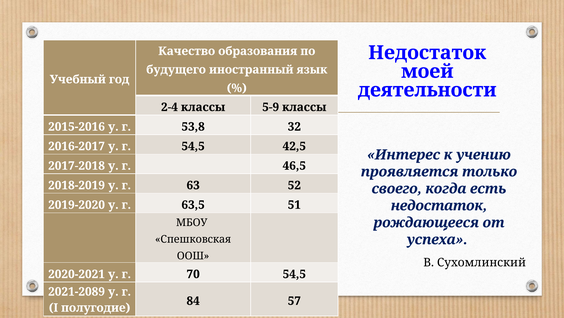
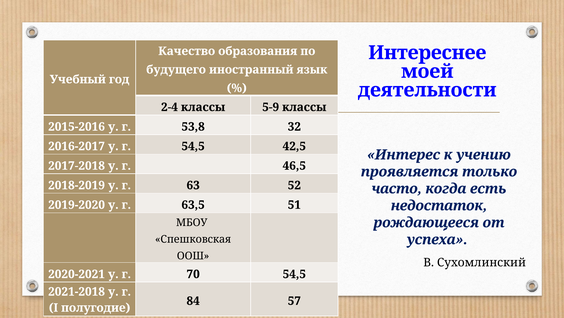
Недостаток at (427, 53): Недостаток -> Интереснее
своего: своего -> часто
2021-2089: 2021-2089 -> 2021-2018
